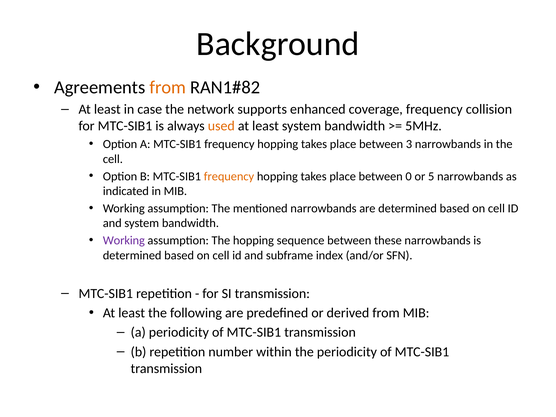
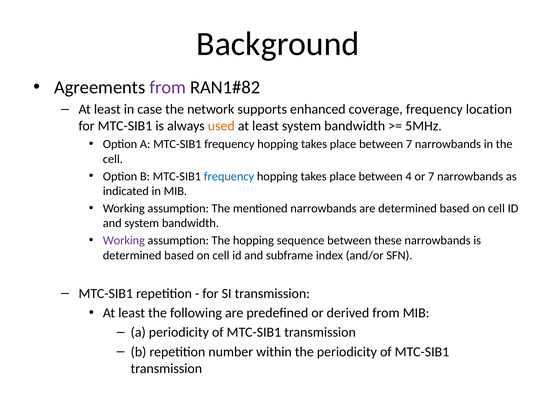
from at (168, 87) colour: orange -> purple
collision: collision -> location
between 3: 3 -> 7
frequency at (229, 176) colour: orange -> blue
0: 0 -> 4
or 5: 5 -> 7
